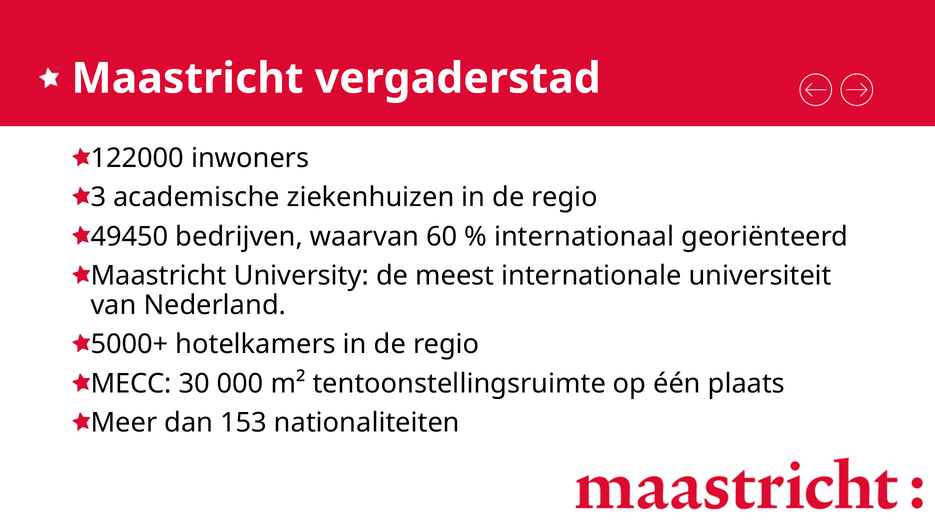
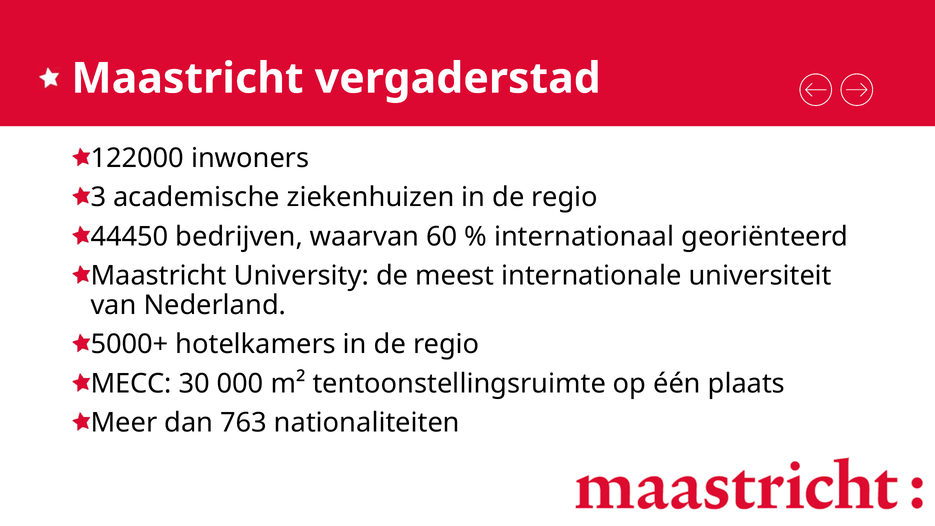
49450: 49450 -> 44450
153: 153 -> 763
